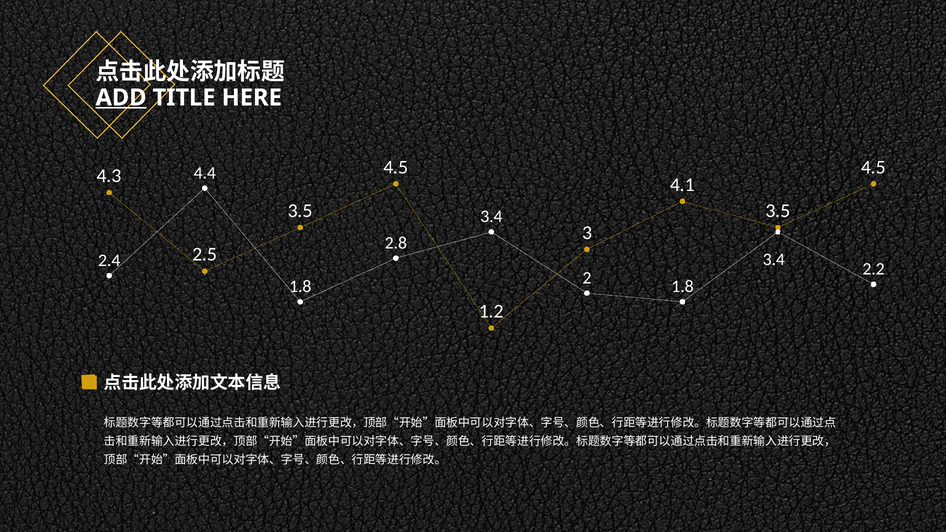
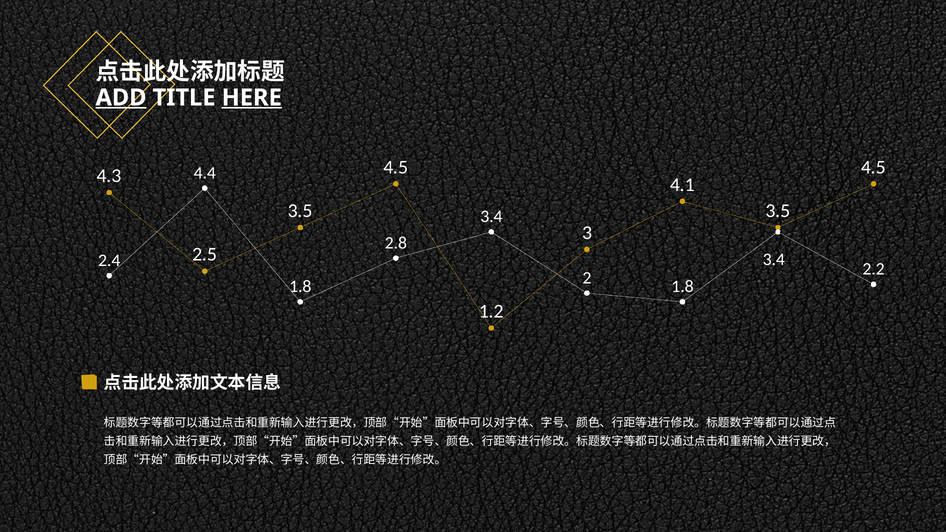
HERE underline: none -> present
